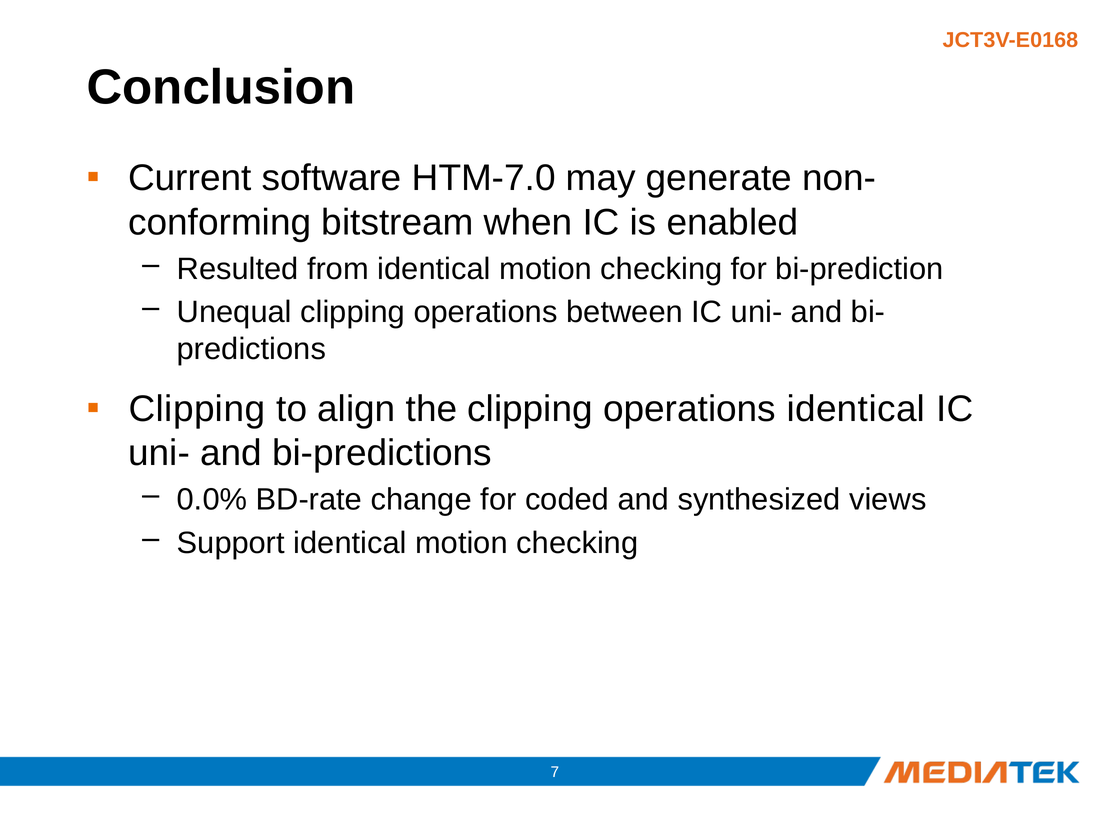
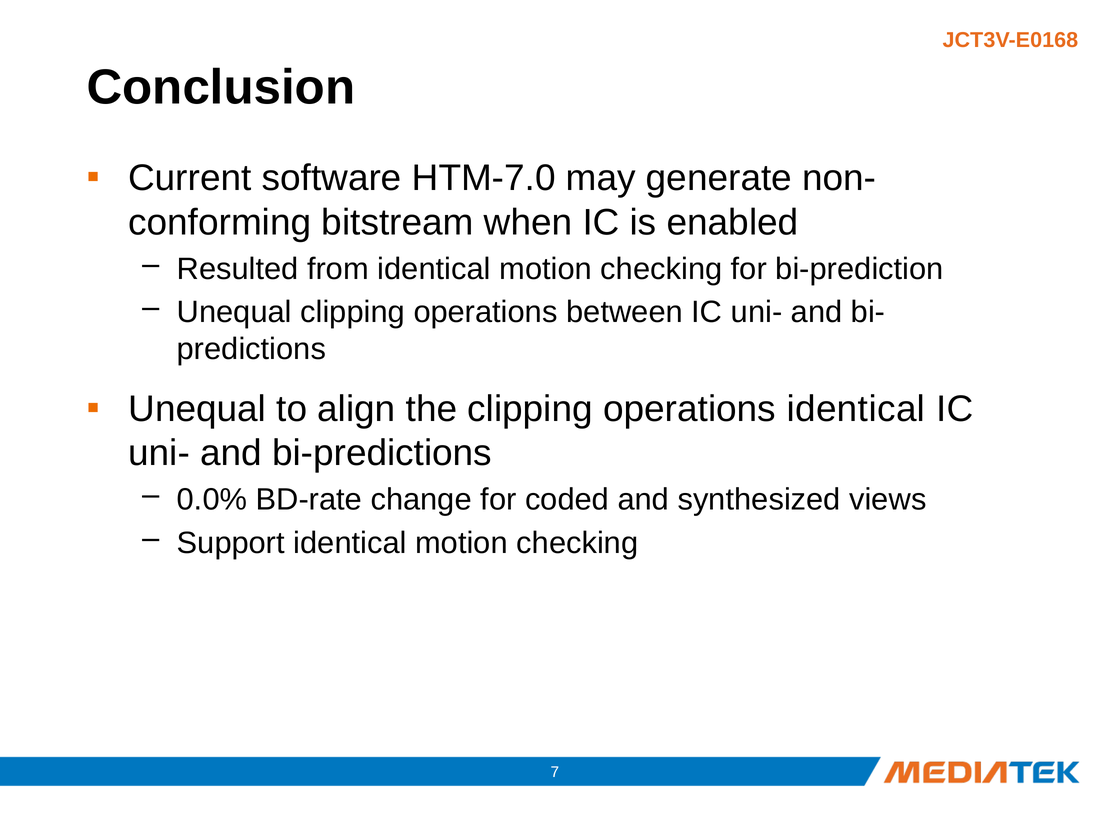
Clipping at (197, 409): Clipping -> Unequal
